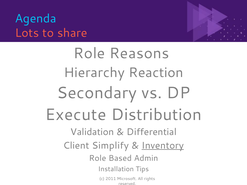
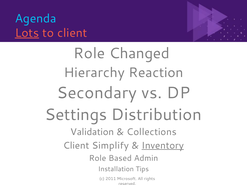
Lots underline: none -> present
to share: share -> client
Reasons: Reasons -> Changed
Execute: Execute -> Settings
Differential: Differential -> Collections
